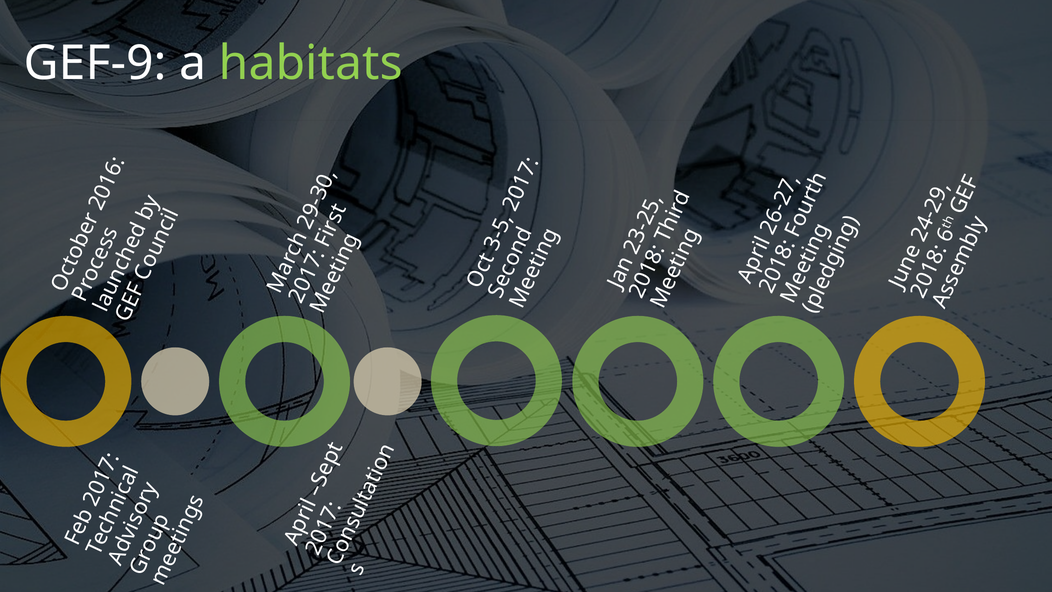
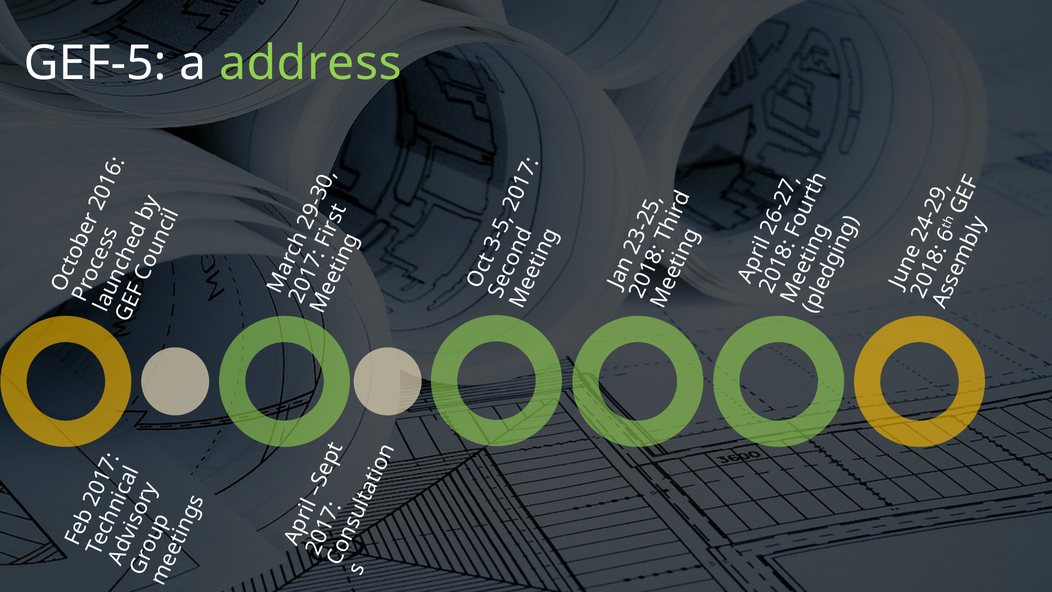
GEF-9: GEF-9 -> GEF-5
habitats: habitats -> address
